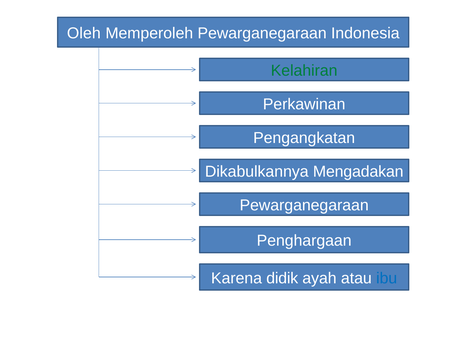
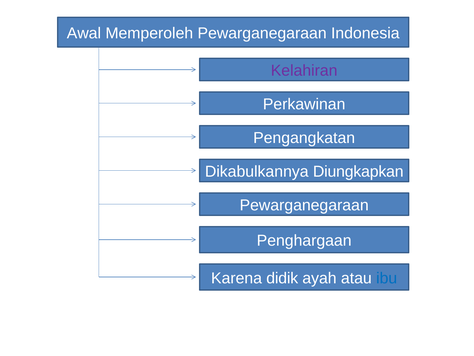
Oleh: Oleh -> Awal
Kelahiran colour: green -> purple
Mengadakan: Mengadakan -> Diungkapkan
